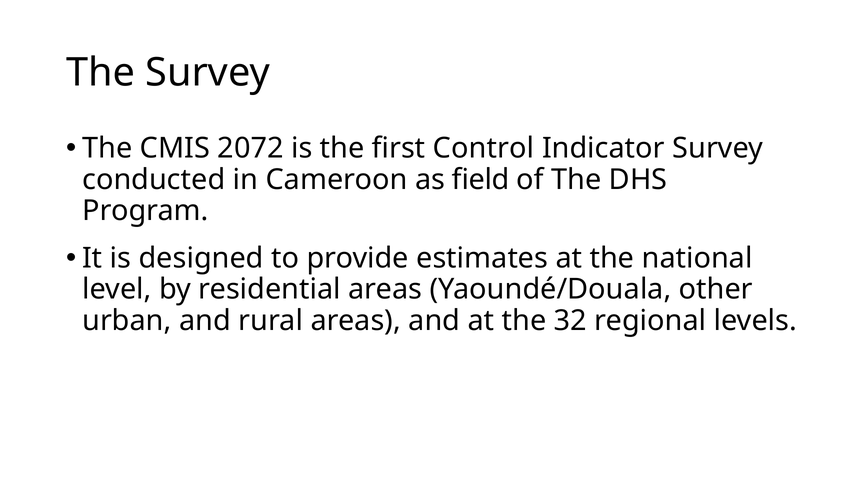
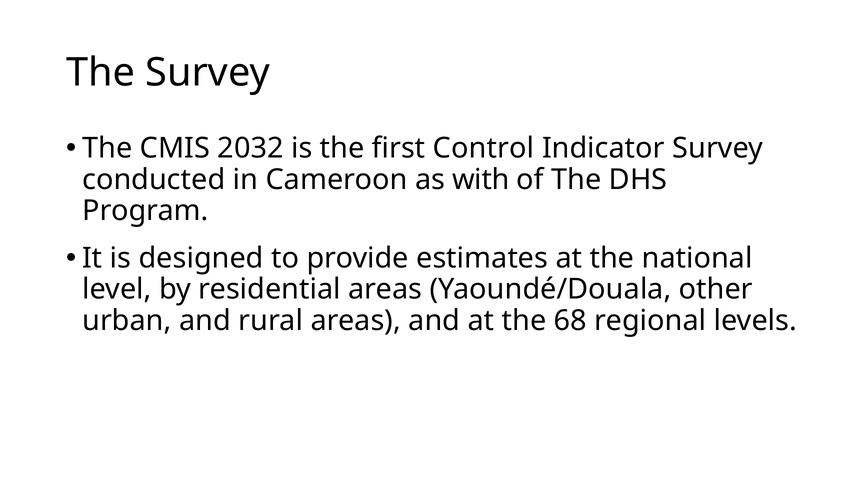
2072: 2072 -> 2032
field: field -> with
32: 32 -> 68
